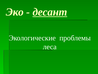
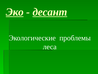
Эко underline: none -> present
